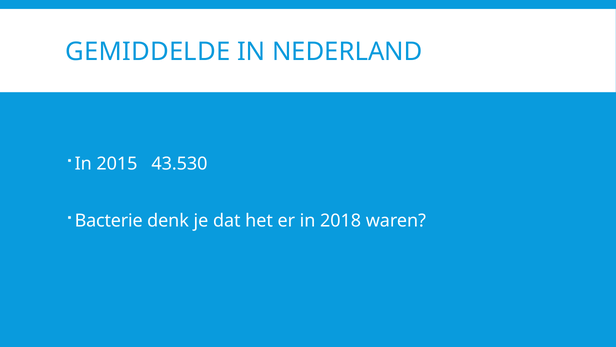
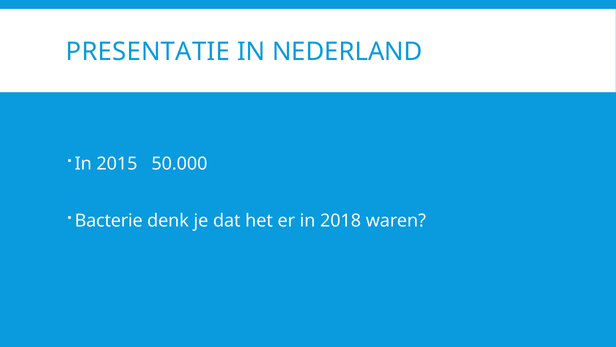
GEMIDDELDE: GEMIDDELDE -> PRESENTATIE
43.530: 43.530 -> 50.000
